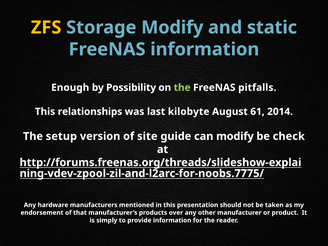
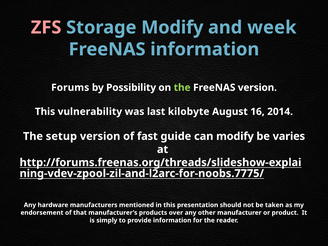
ZFS colour: yellow -> pink
static: static -> week
Enough: Enough -> Forums
FreeNAS pitfalls: pitfalls -> version
relationships: relationships -> vulnerability
61: 61 -> 16
site: site -> fast
check: check -> varies
